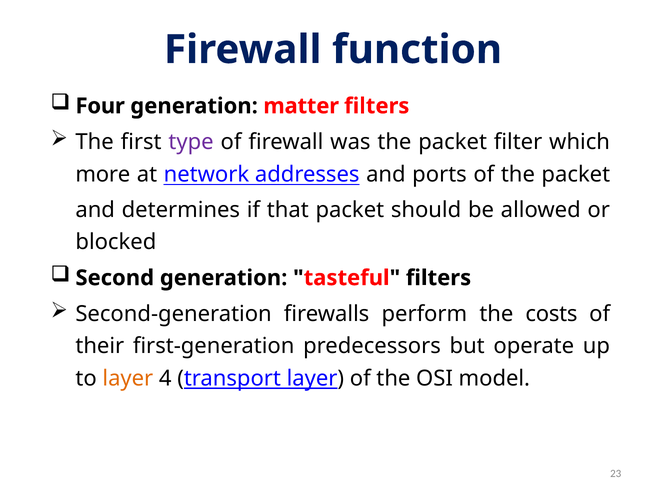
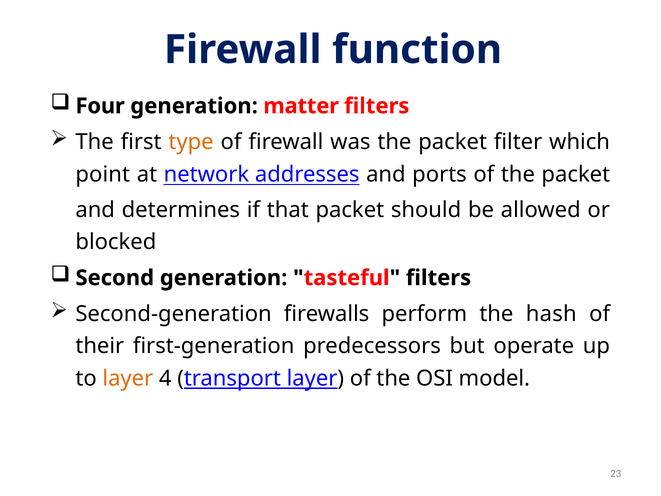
type colour: purple -> orange
more: more -> point
costs: costs -> hash
